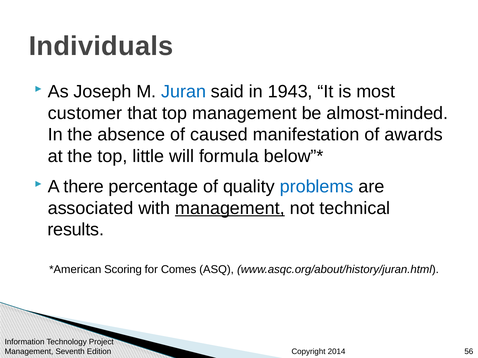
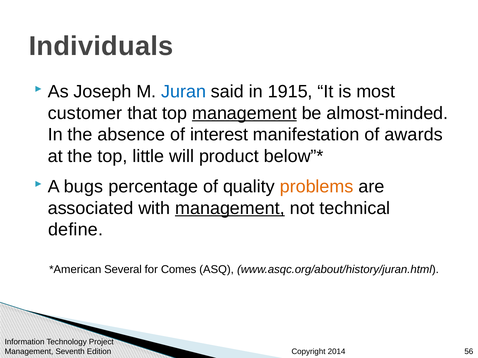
1943: 1943 -> 1915
management at (244, 113) underline: none -> present
caused: caused -> interest
formula: formula -> product
there: there -> bugs
problems colour: blue -> orange
results: results -> define
Scoring: Scoring -> Several
